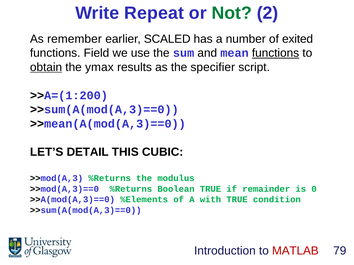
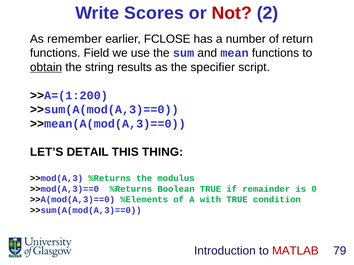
Repeat: Repeat -> Scores
Not colour: green -> red
SCALED: SCALED -> FCLOSE
exited: exited -> return
functions at (276, 53) underline: present -> none
ymax: ymax -> string
CUBIC: CUBIC -> THING
